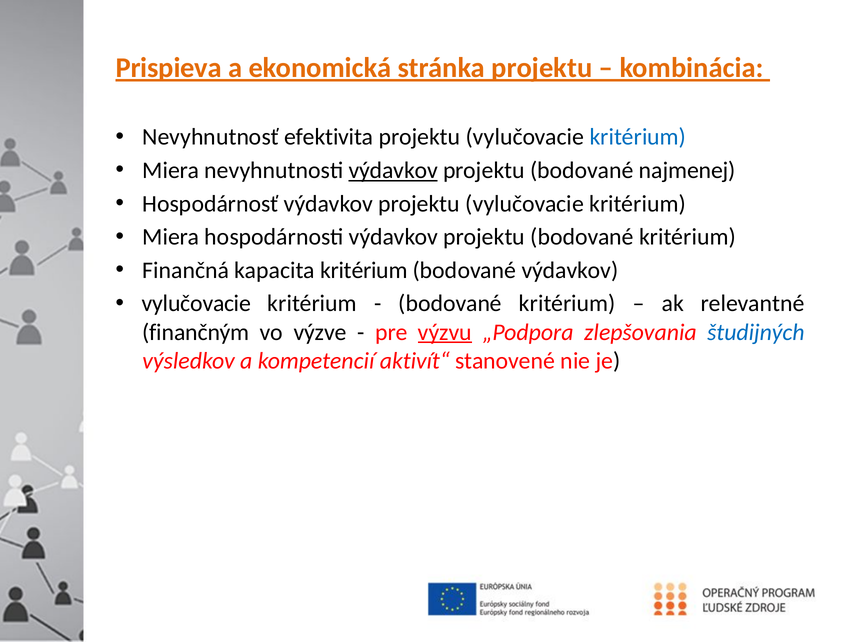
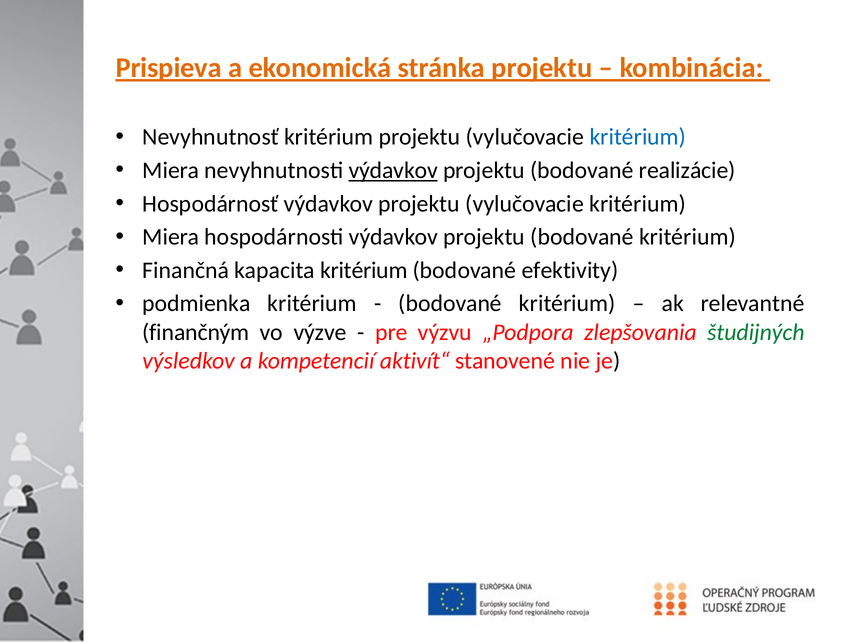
Nevyhnutnosť efektivita: efektivita -> kritérium
najmenej: najmenej -> realizácie
bodované výdavkov: výdavkov -> efektivity
vylučovacie at (196, 304): vylučovacie -> podmienka
výzvu underline: present -> none
študijných colour: blue -> green
